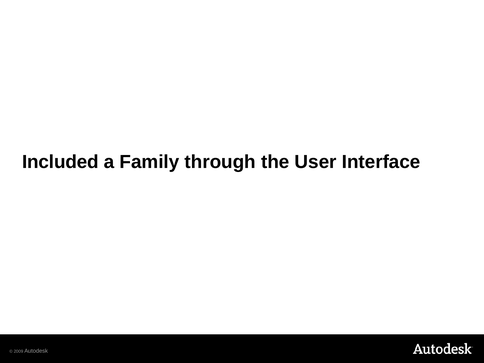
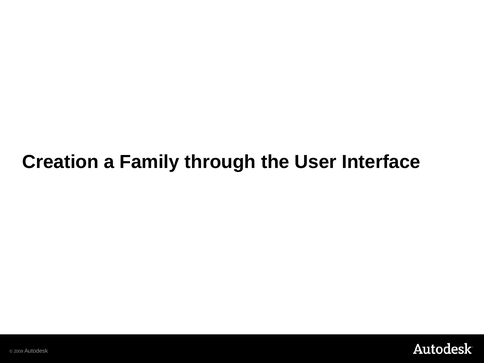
Included: Included -> Creation
